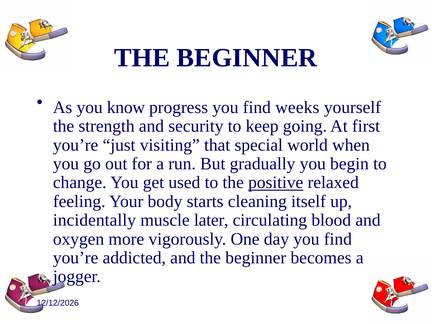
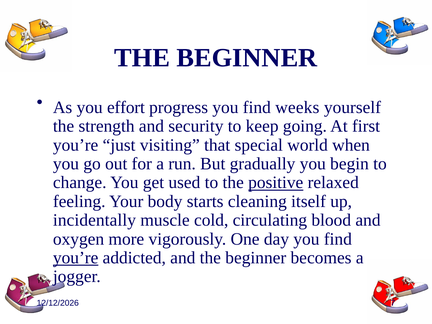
know: know -> effort
later: later -> cold
you’re at (76, 258) underline: none -> present
